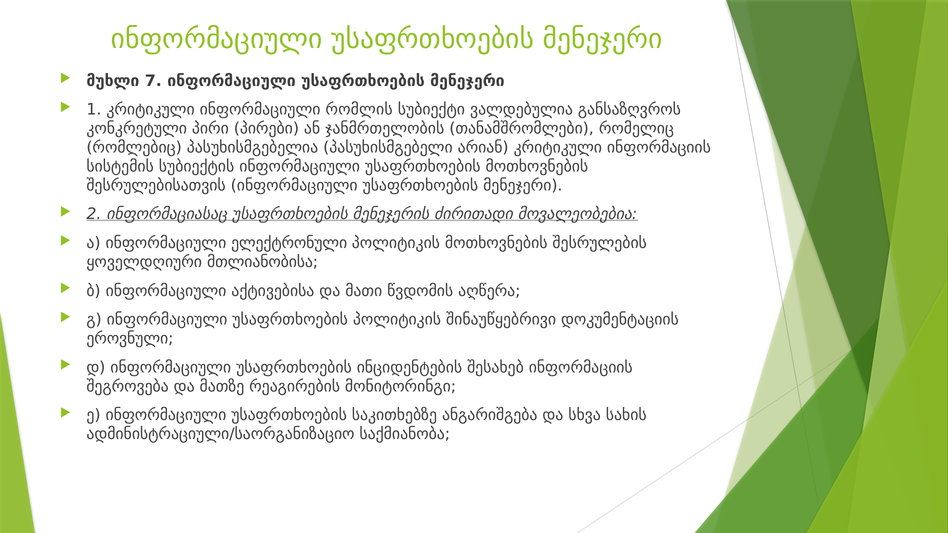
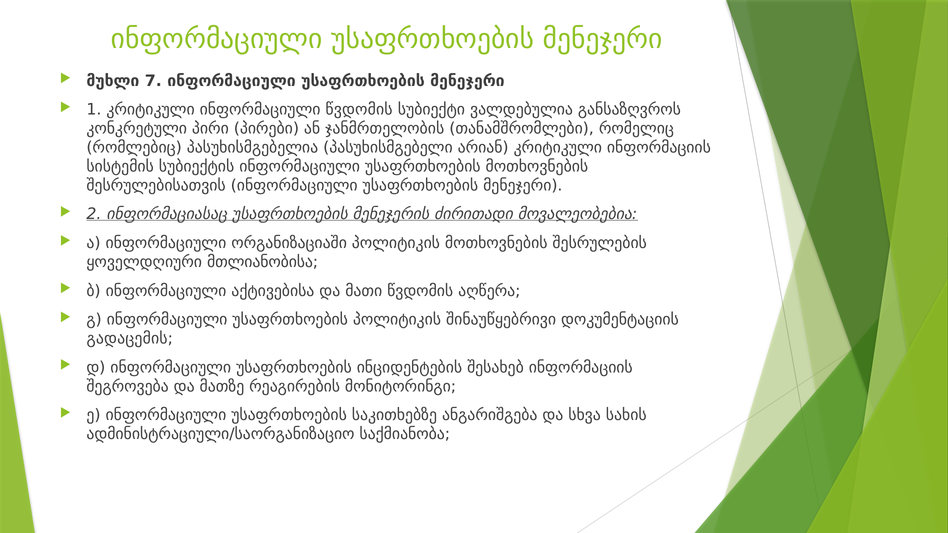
ინფორმაციული რომლის: რომლის -> წვდომის
ელექტრონული: ელექტრონული -> ორგანიზაციაში
ეროვნული: ეროვნული -> გადაცემის
